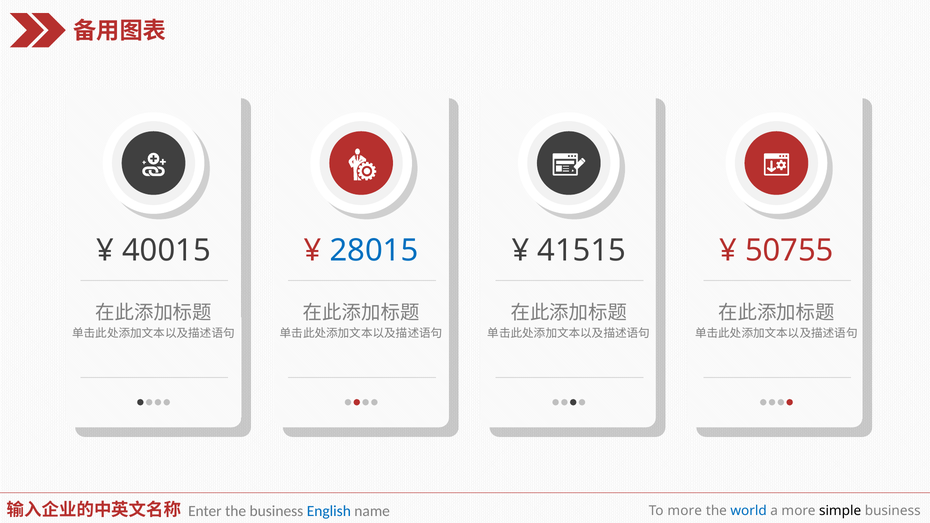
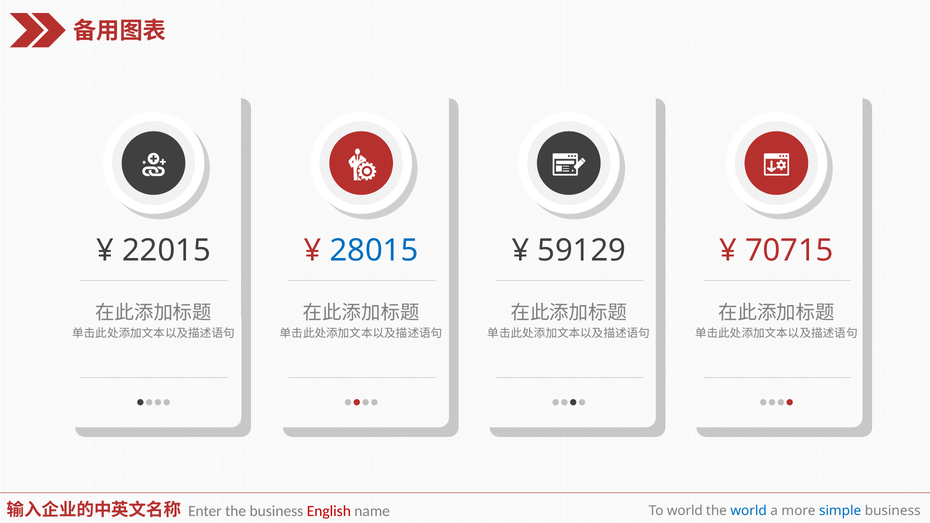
40015: 40015 -> 22015
41515: 41515 -> 59129
50755: 50755 -> 70715
English colour: blue -> red
To more: more -> world
simple colour: black -> blue
